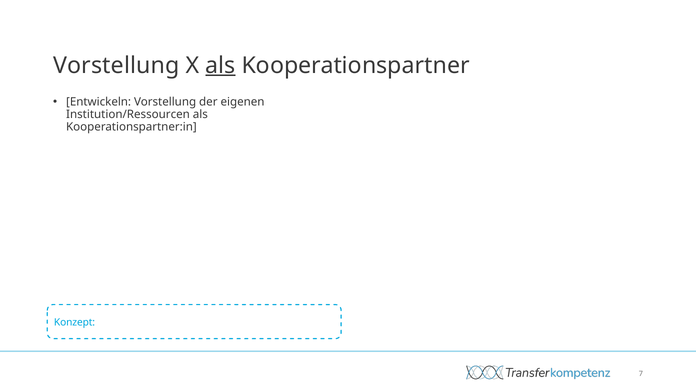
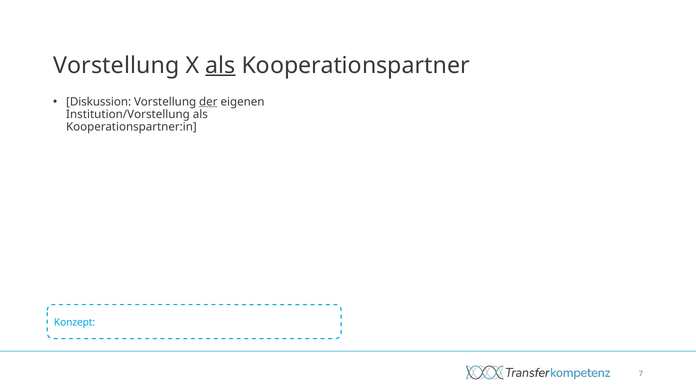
Entwickeln: Entwickeln -> Diskussion
der underline: none -> present
Institution/Ressourcen: Institution/Ressourcen -> Institution/Vorstellung
